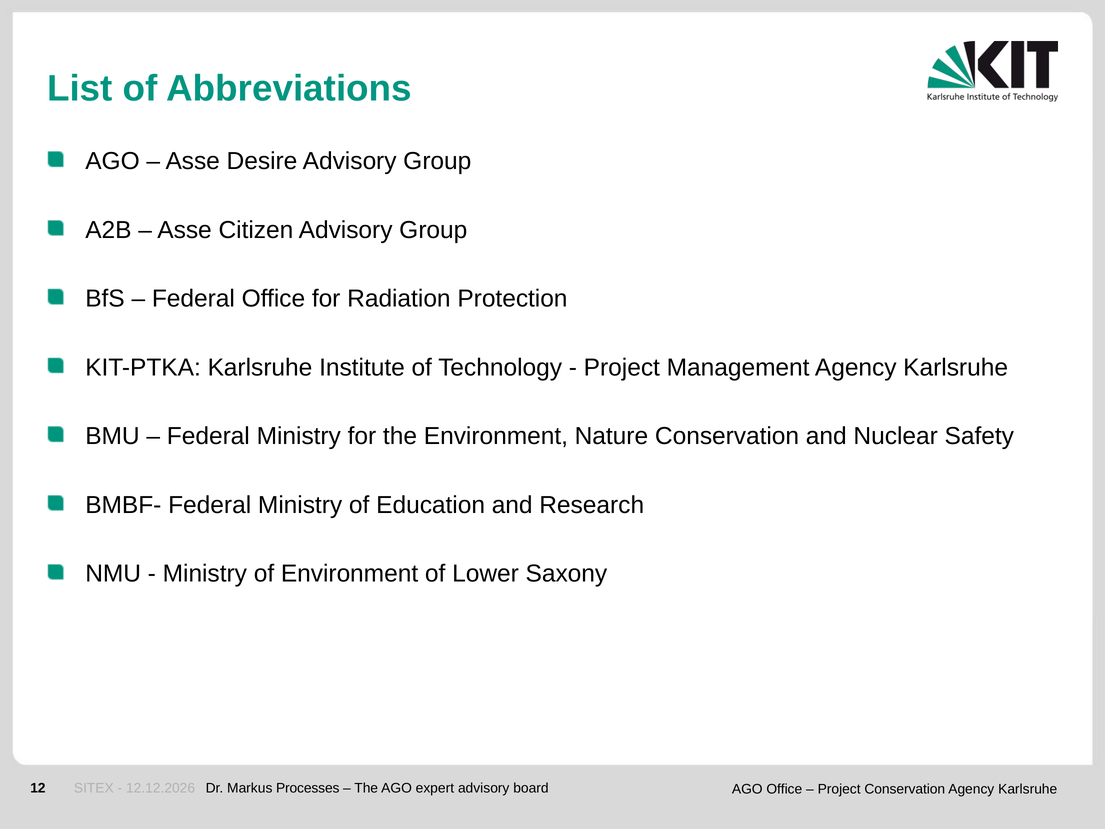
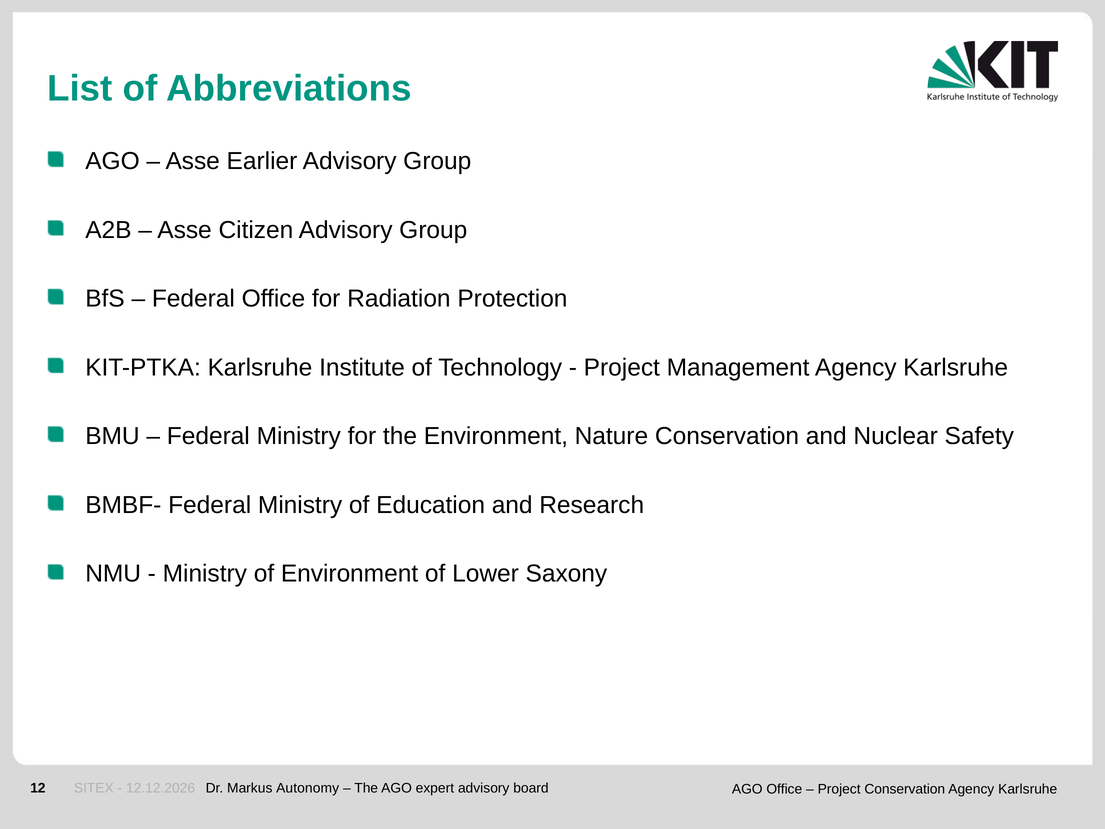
Desire: Desire -> Earlier
Processes: Processes -> Autonomy
